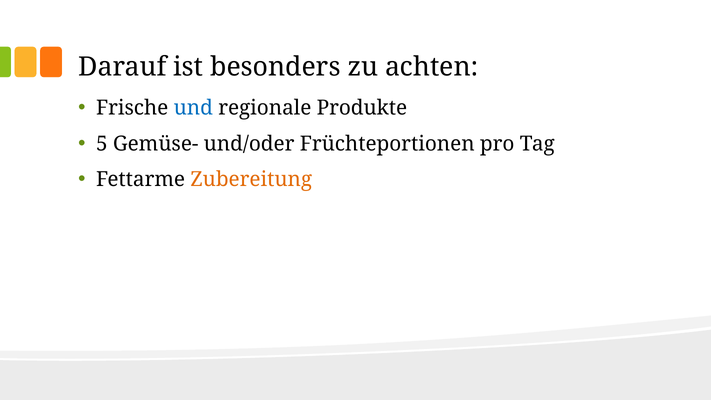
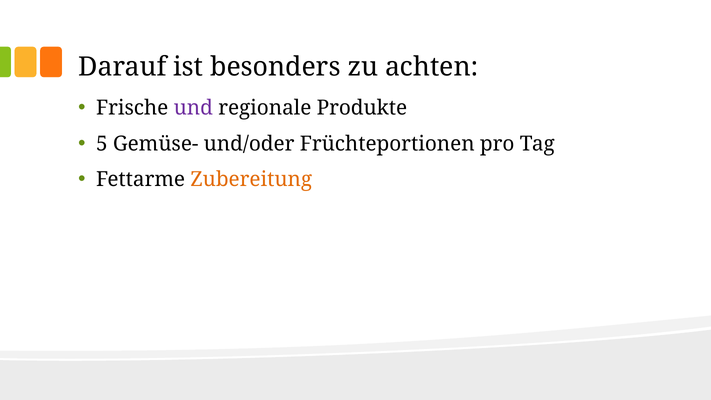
und colour: blue -> purple
